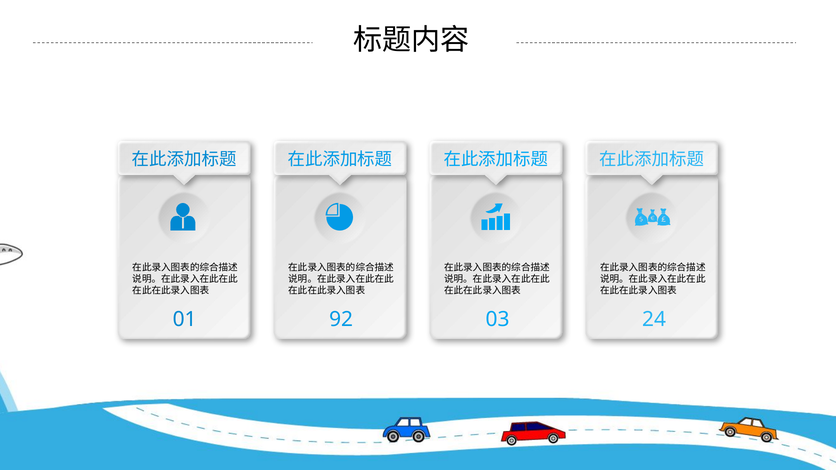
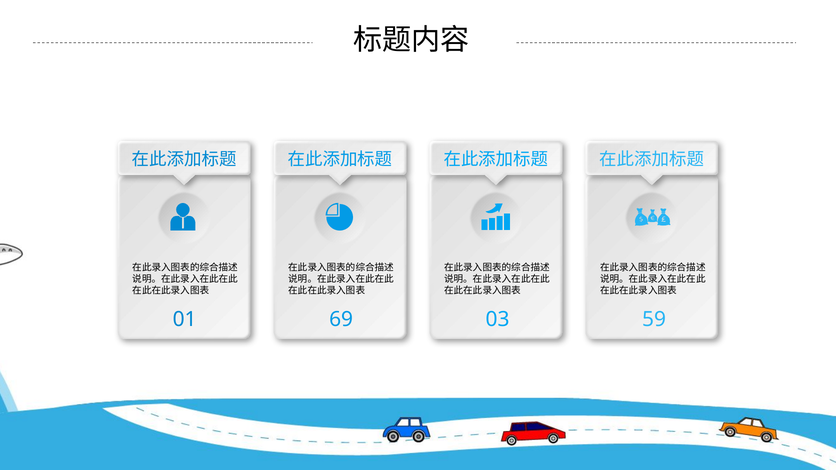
92: 92 -> 69
24: 24 -> 59
